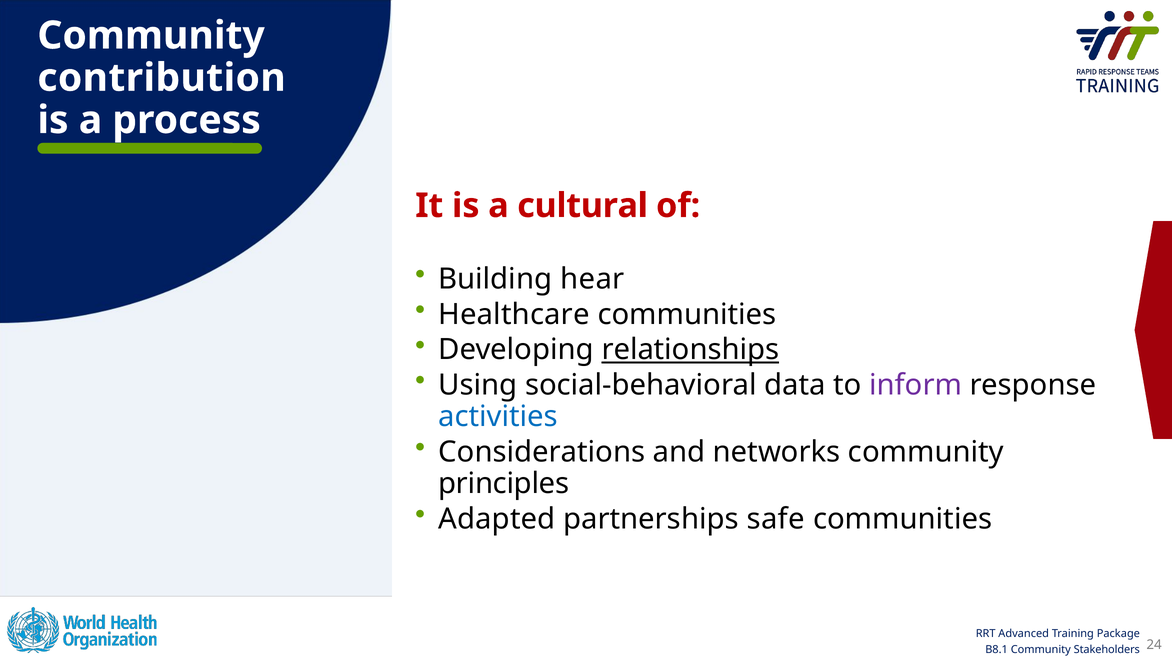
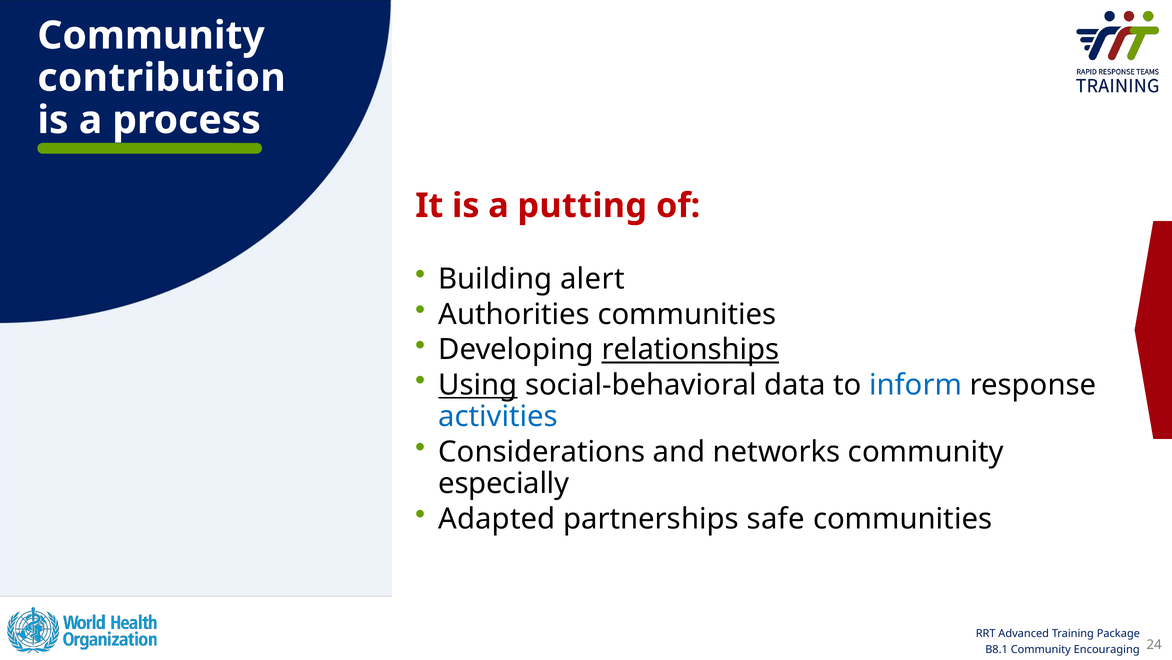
cultural: cultural -> putting
hear: hear -> alert
Healthcare: Healthcare -> Authorities
Using underline: none -> present
inform colour: purple -> blue
principles: principles -> especially
Stakeholders: Stakeholders -> Encouraging
